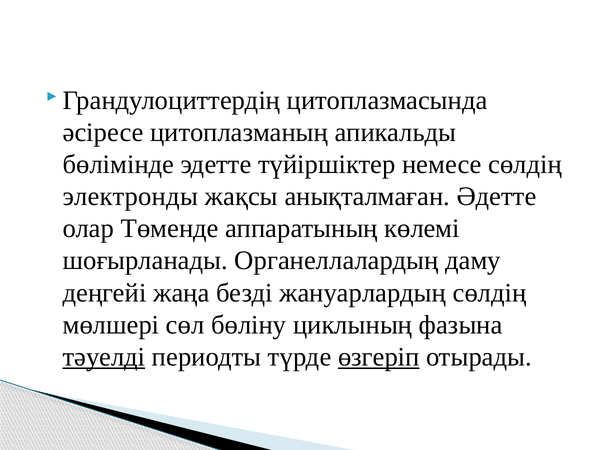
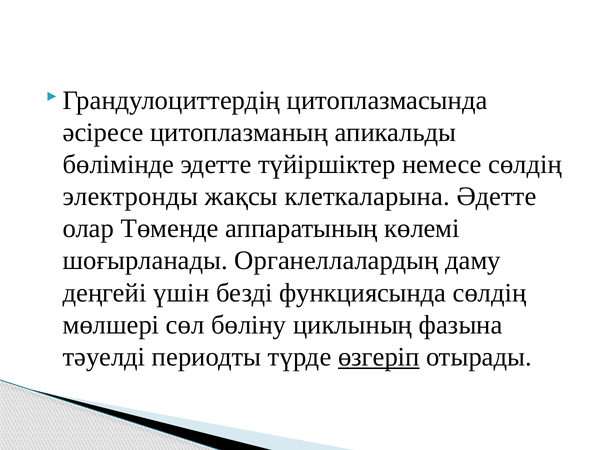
анықталмаған: анықталмаған -> клеткаларына
жаңа: жаңа -> үшін
жануарлардың: жануарлардың -> функциясында
тәуелді underline: present -> none
